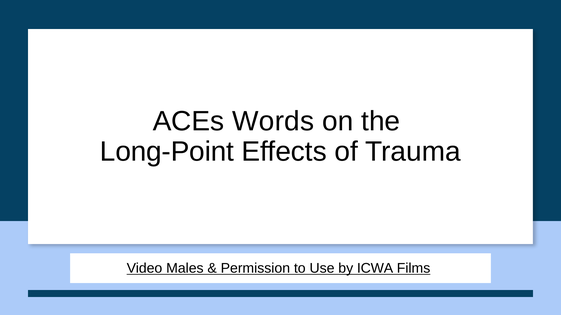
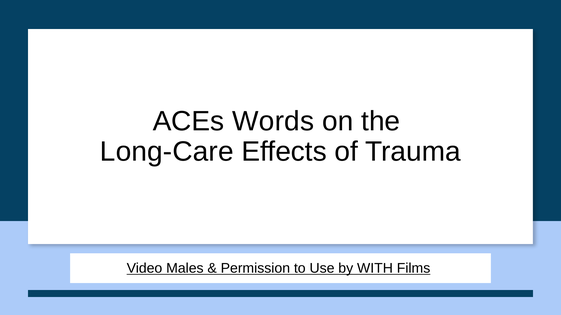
Long-Point: Long-Point -> Long-Care
ICWA: ICWA -> WITH
